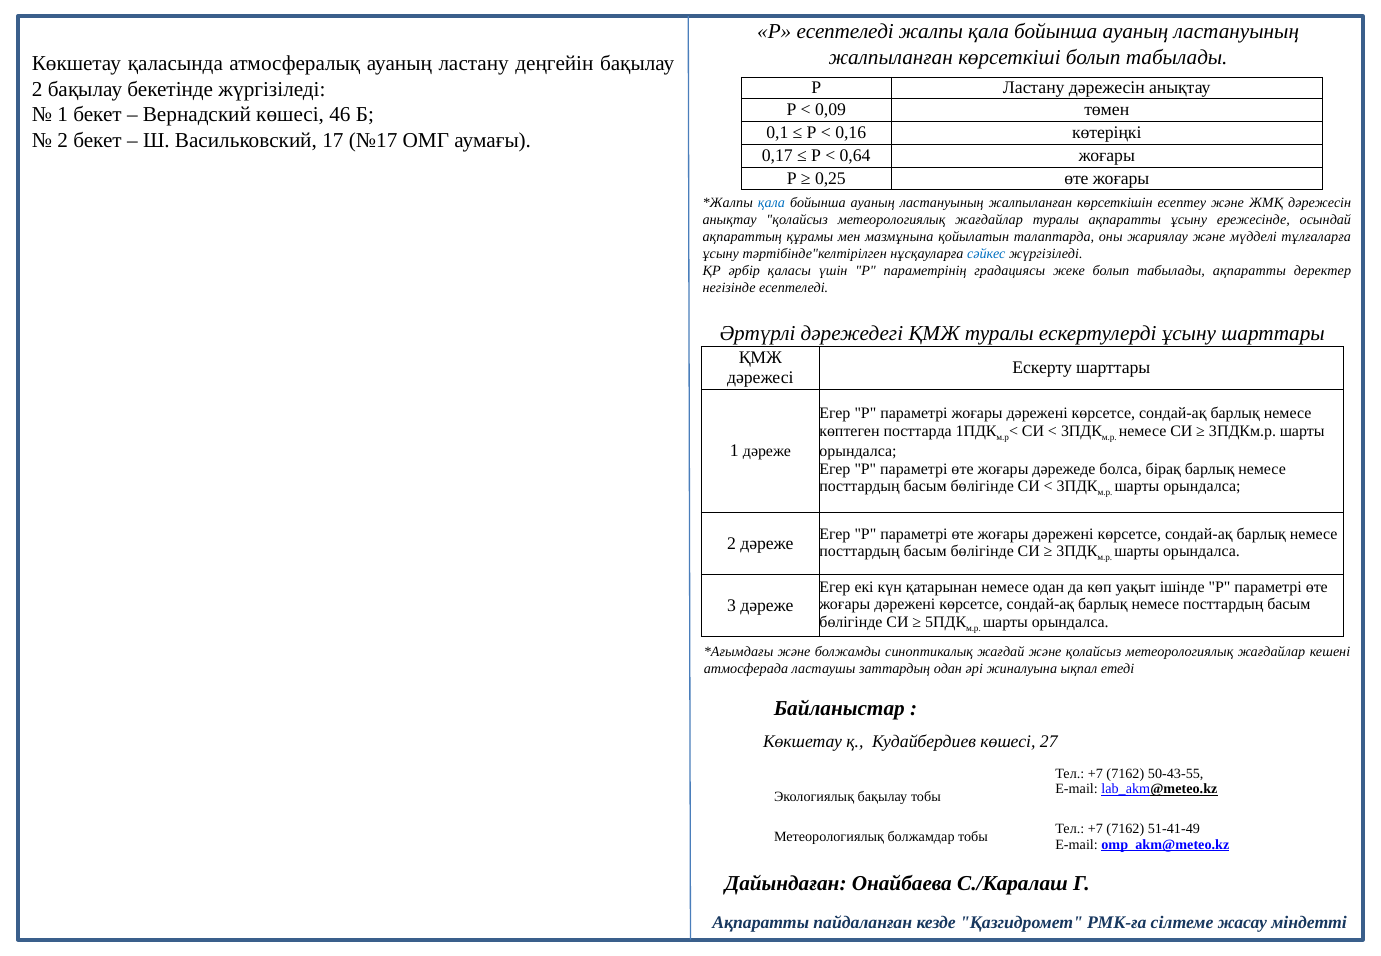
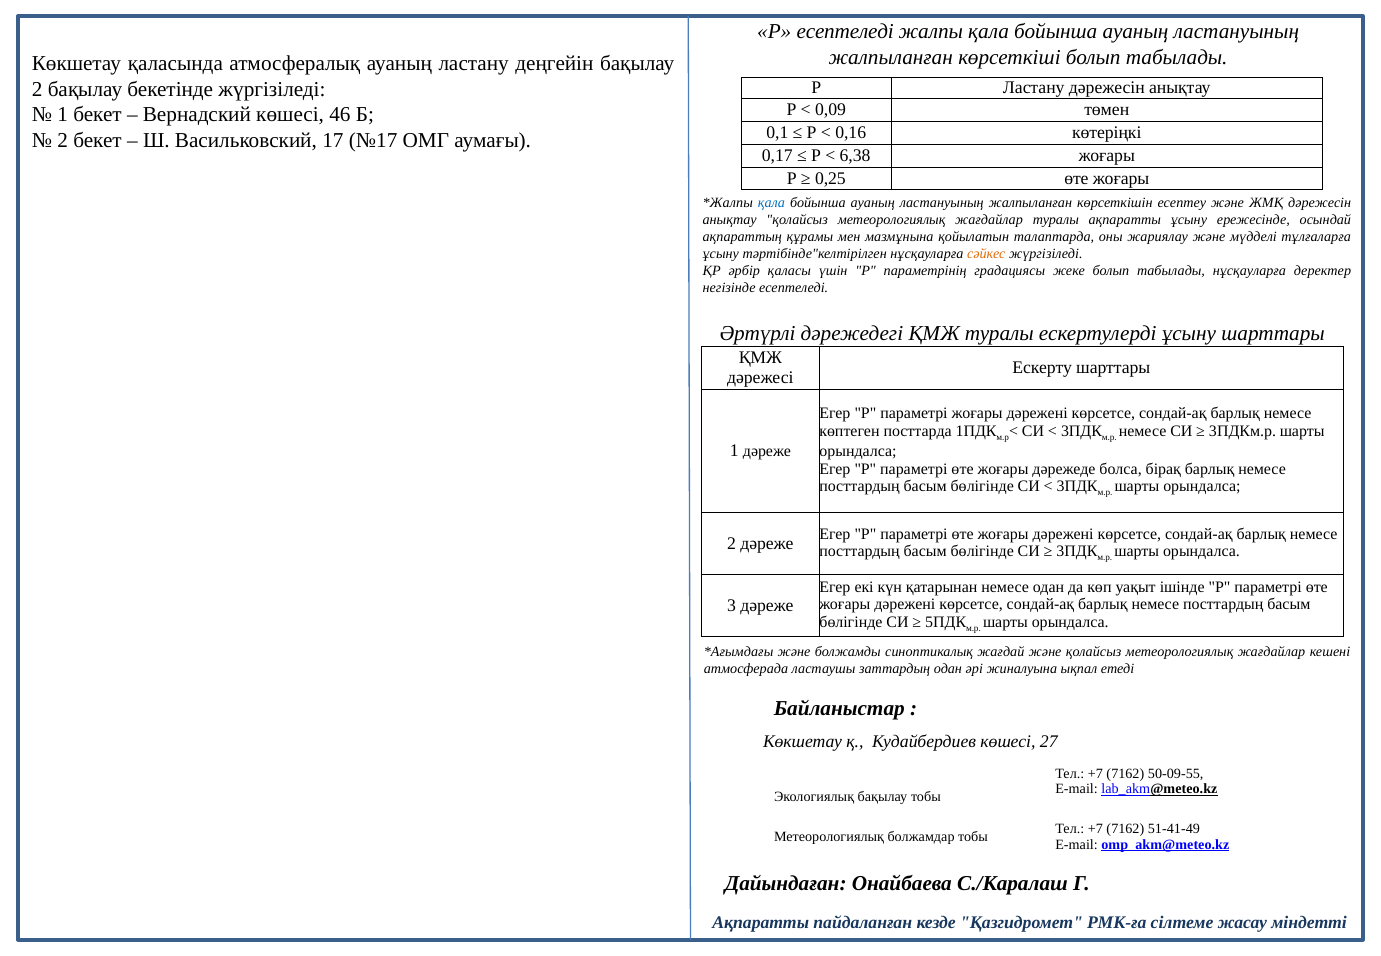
0,64: 0,64 -> 6,38
сәйкес colour: blue -> orange
табылады ақпаратты: ақпаратты -> нұсқауларға
50-43-55: 50-43-55 -> 50-09-55
